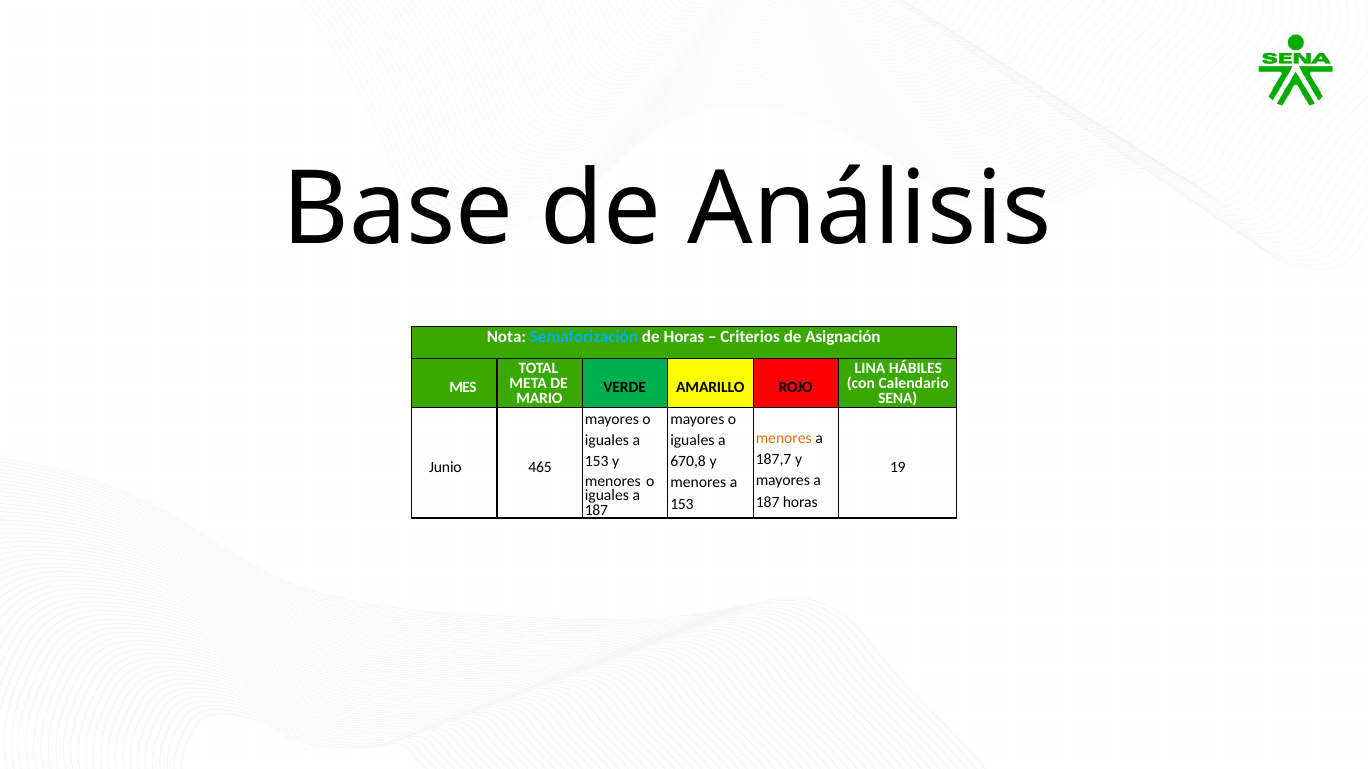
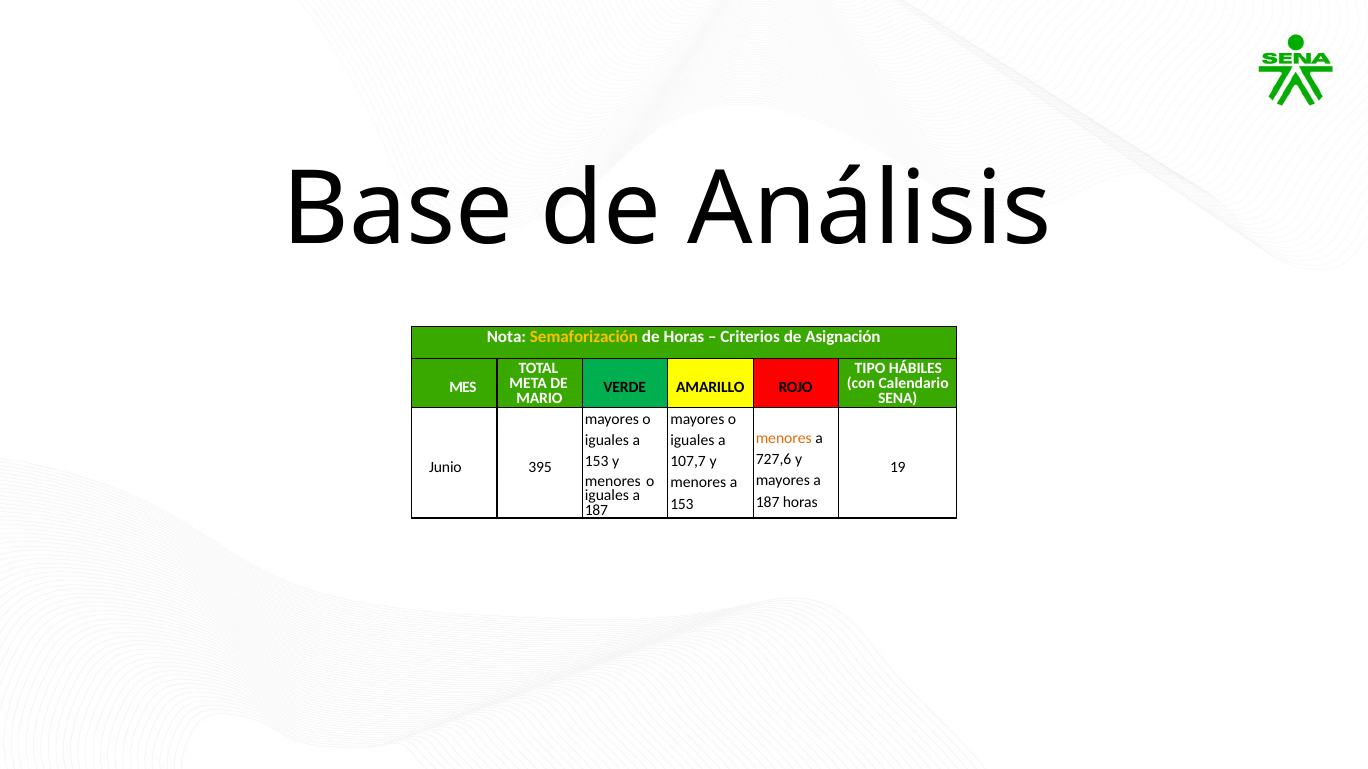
Semaforización colour: light blue -> yellow
LINA: LINA -> TIPO
187,7: 187,7 -> 727,6
670,8: 670,8 -> 107,7
465: 465 -> 395
